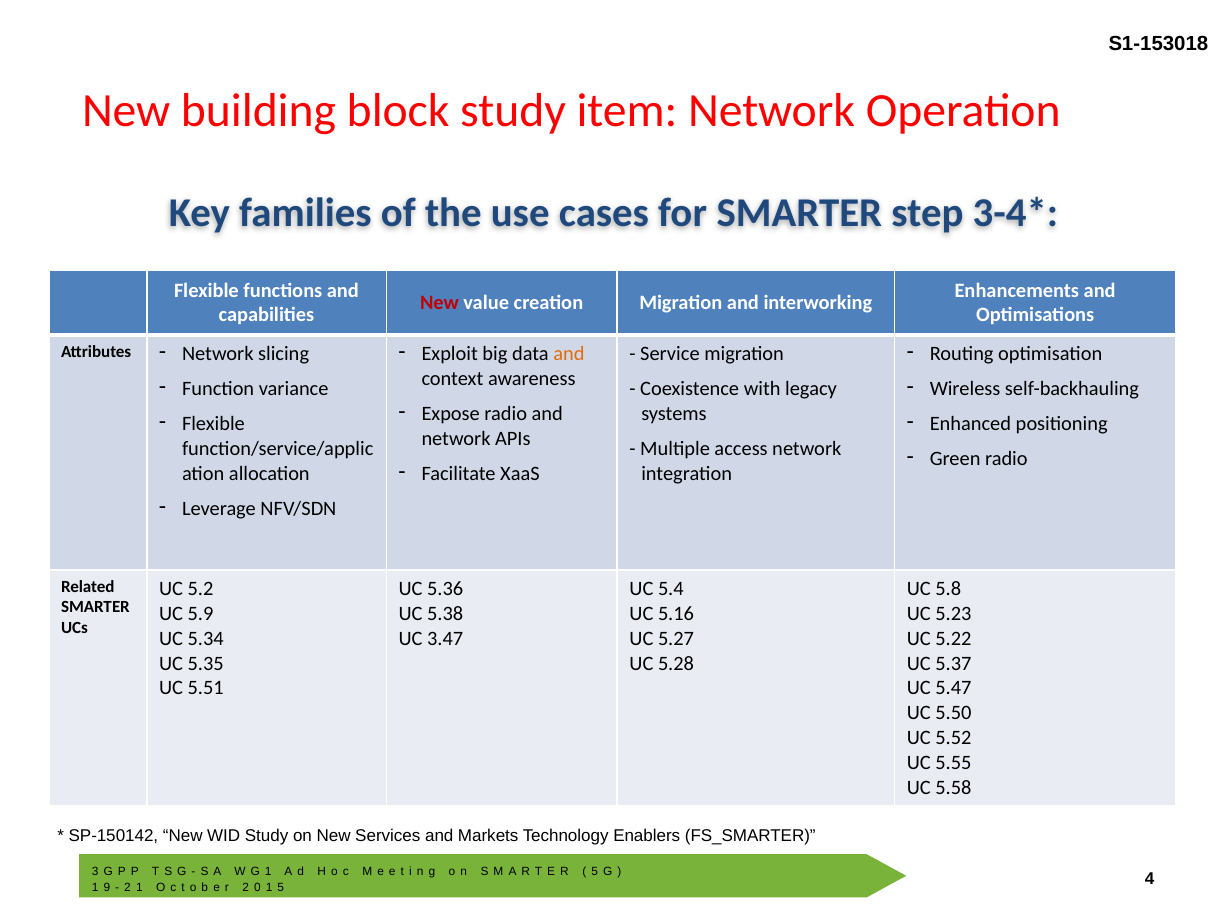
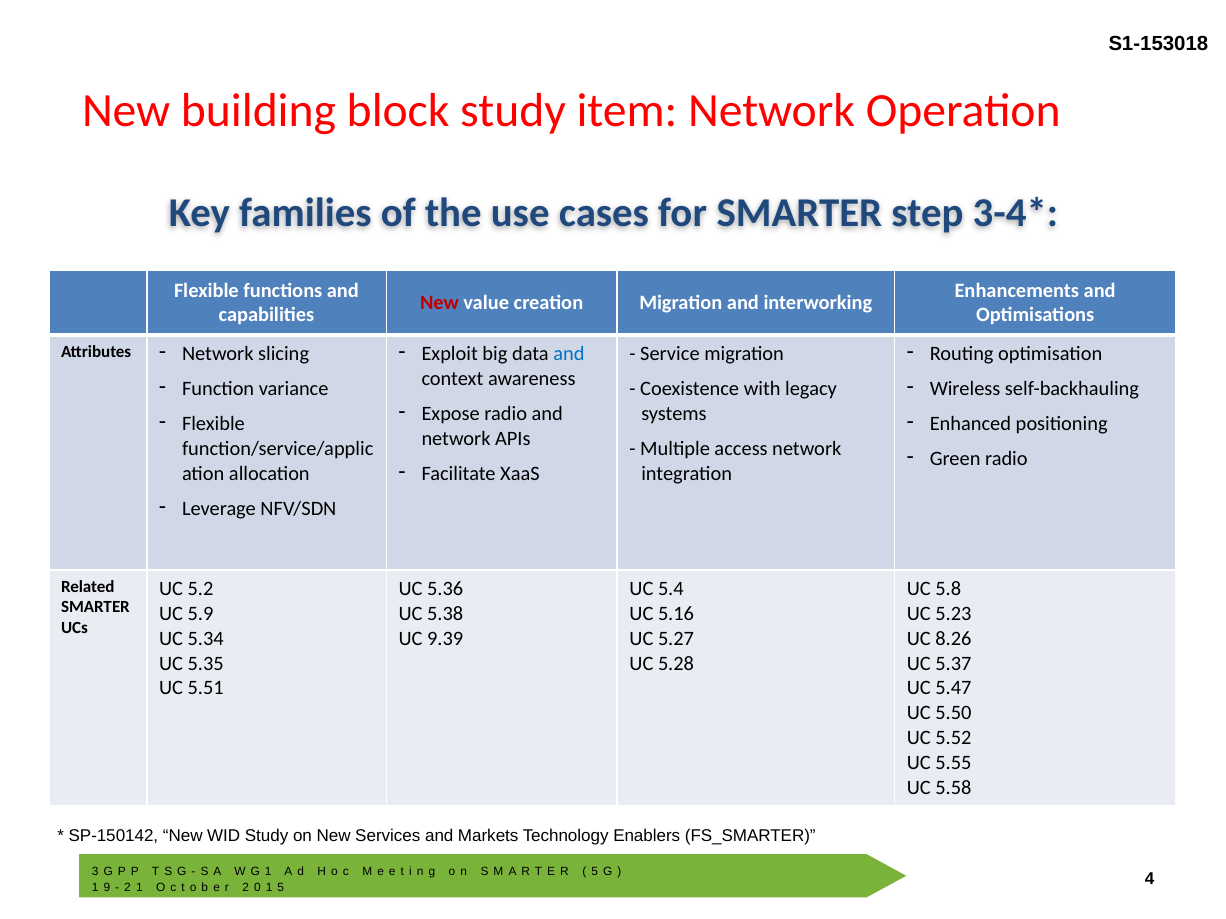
and at (569, 354) colour: orange -> blue
3.47: 3.47 -> 9.39
5.22: 5.22 -> 8.26
